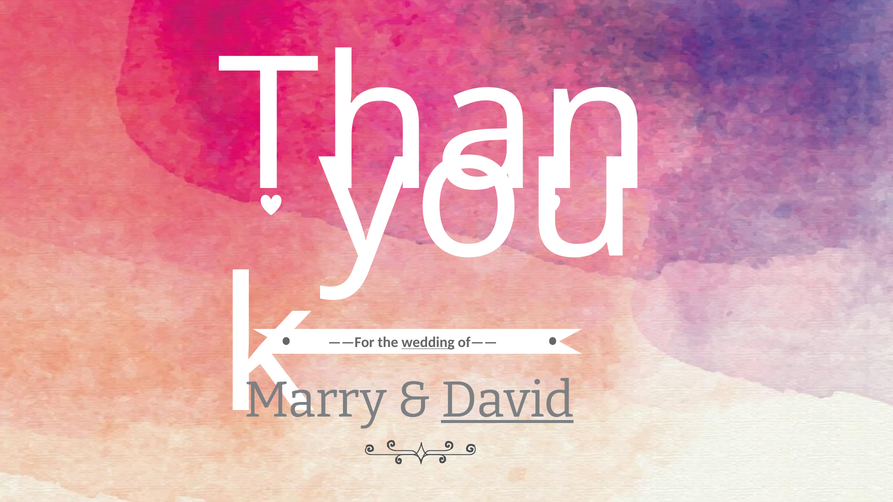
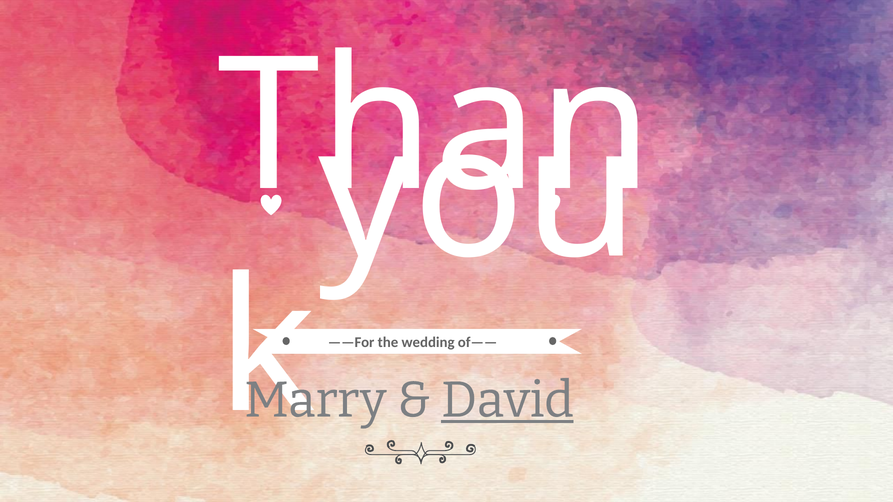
wedding underline: present -> none
